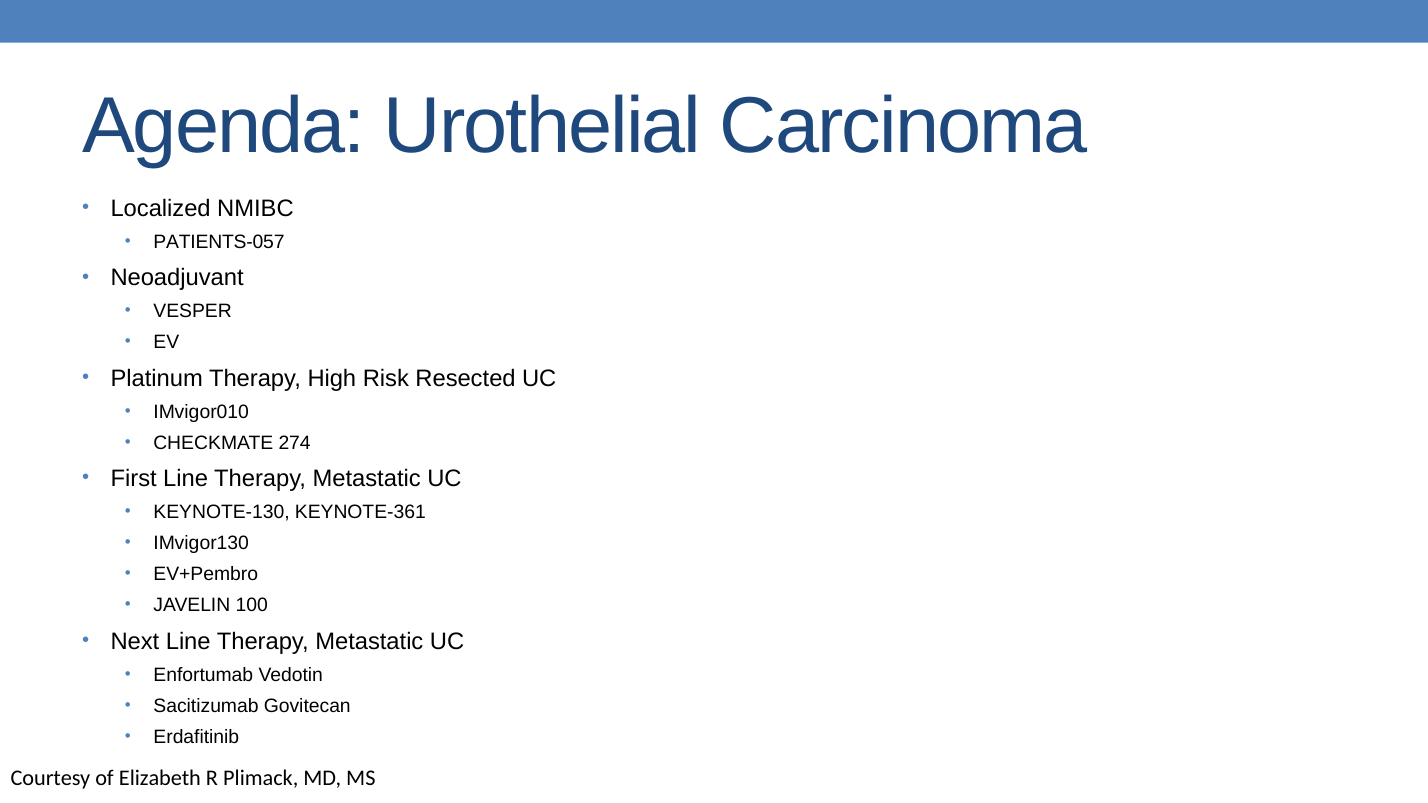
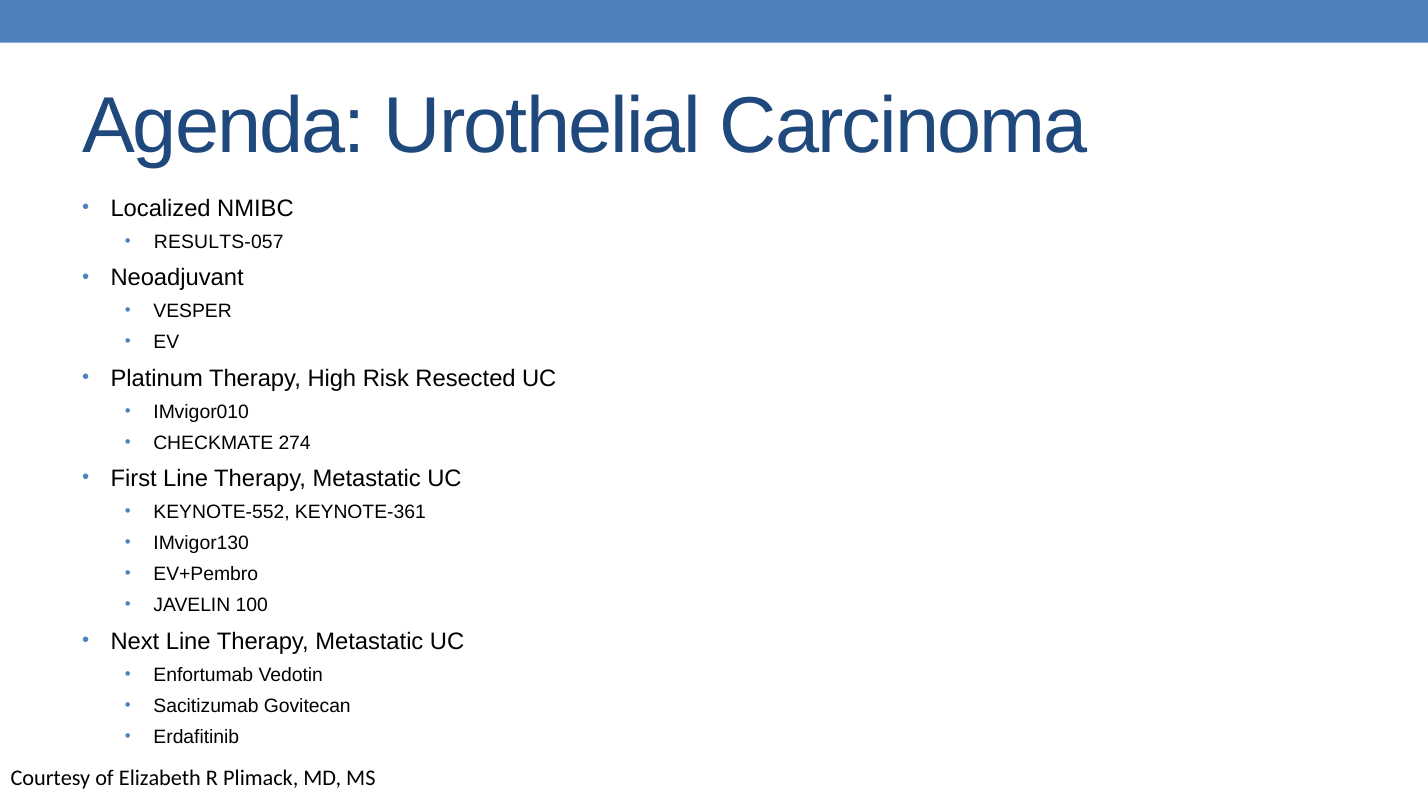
PATIENTS-057: PATIENTS-057 -> RESULTS-057
KEYNOTE-130: KEYNOTE-130 -> KEYNOTE-552
